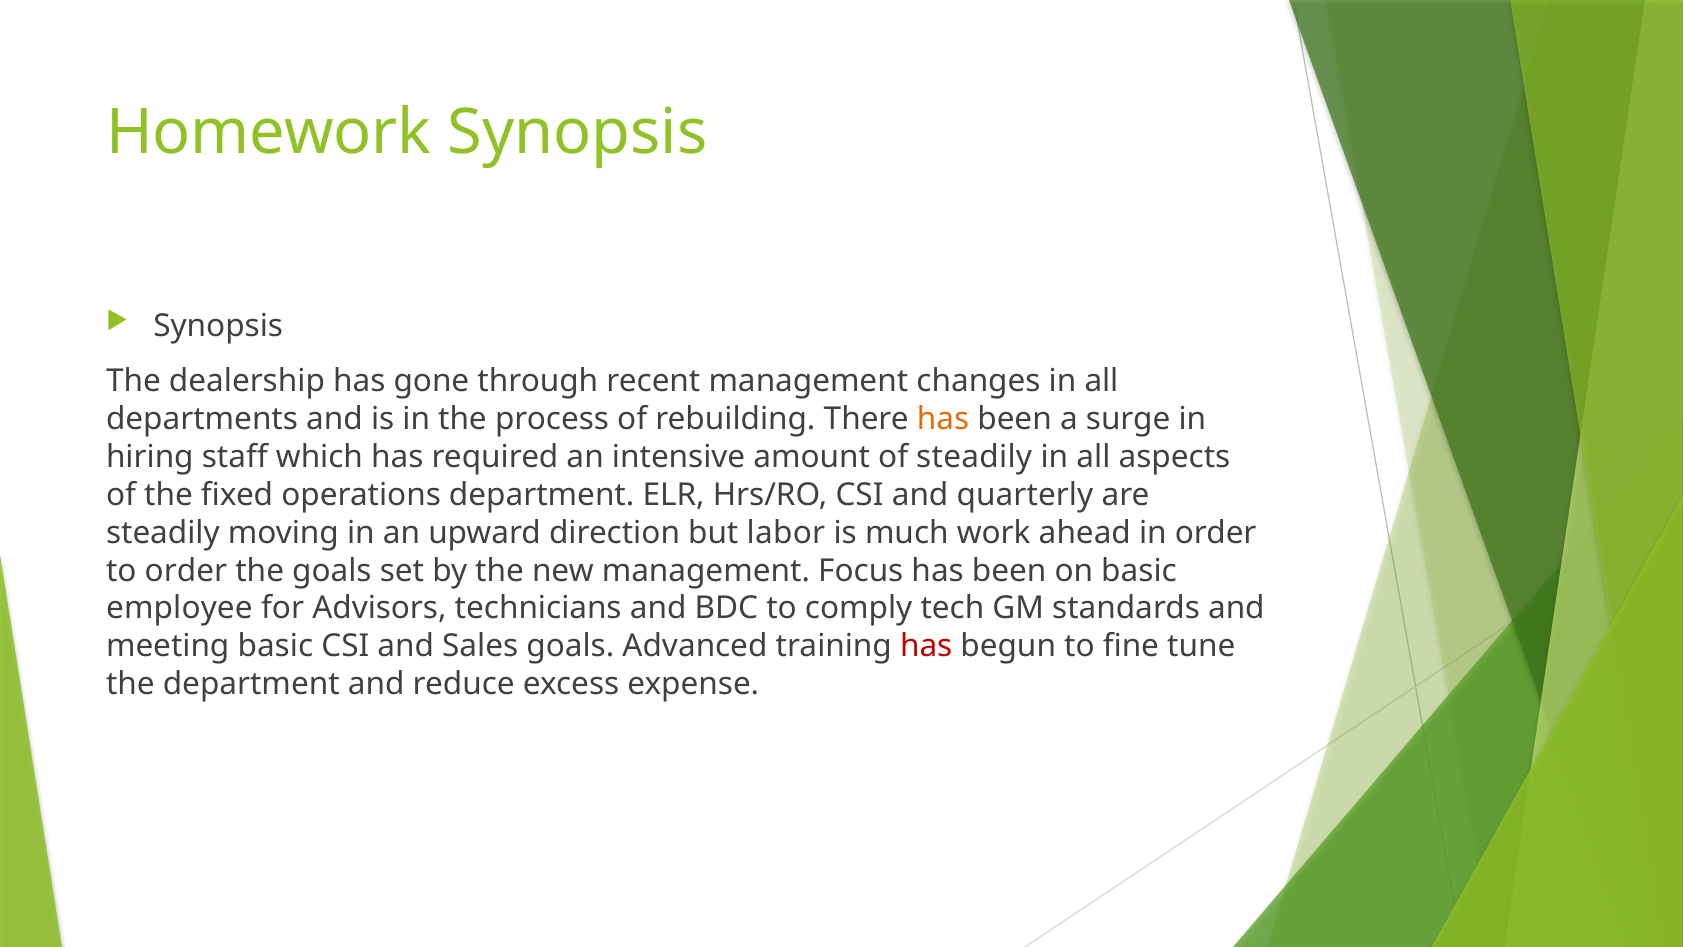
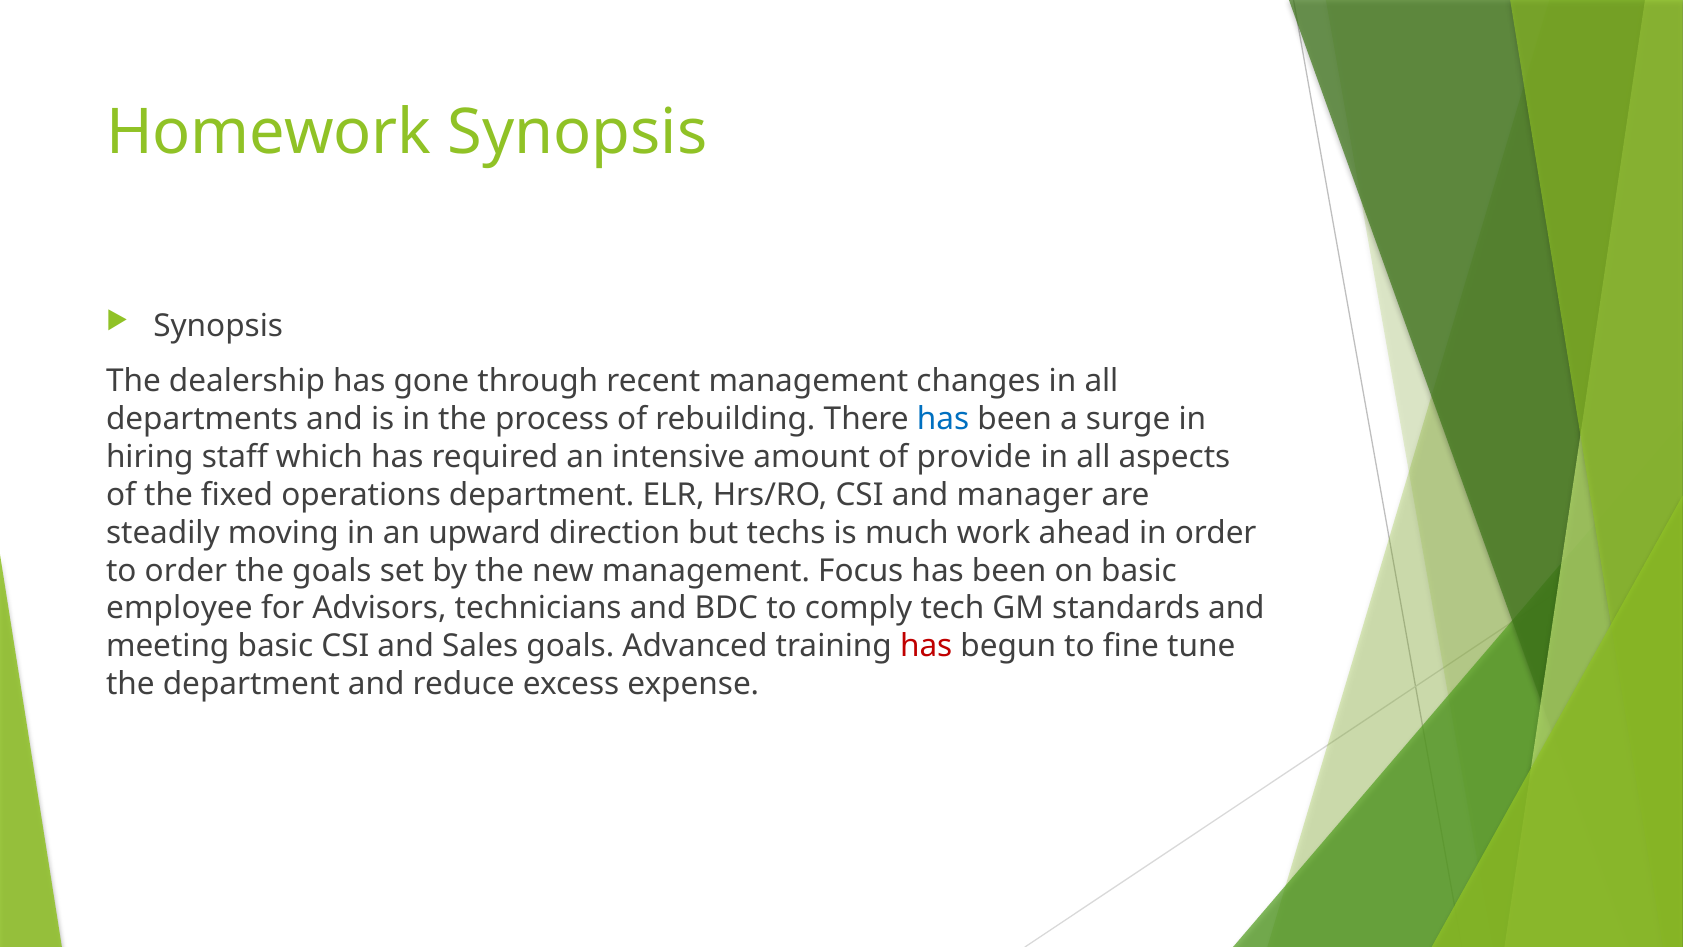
has at (943, 419) colour: orange -> blue
of steadily: steadily -> provide
quarterly: quarterly -> manager
labor: labor -> techs
